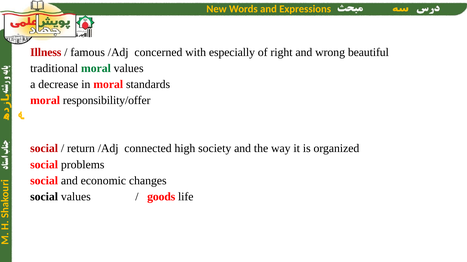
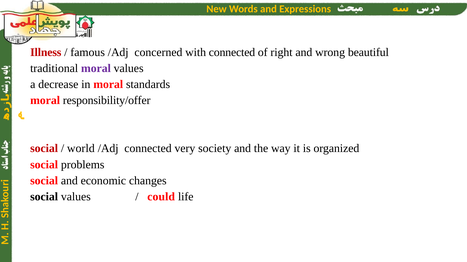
with especially: especially -> connected
moral at (96, 68) colour: green -> purple
return: return -> world
high: high -> very
goods: goods -> could
